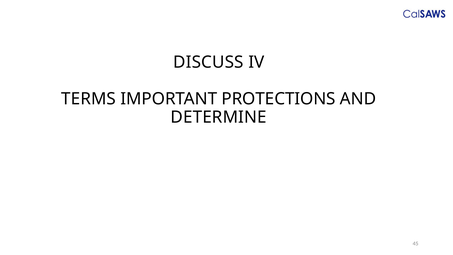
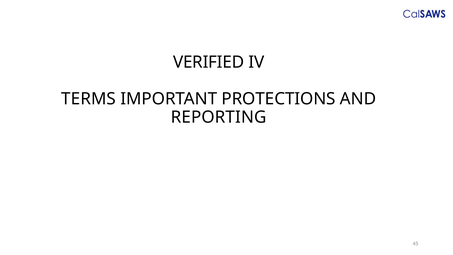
DISCUSS: DISCUSS -> VERIFIED
DETERMINE: DETERMINE -> REPORTING
